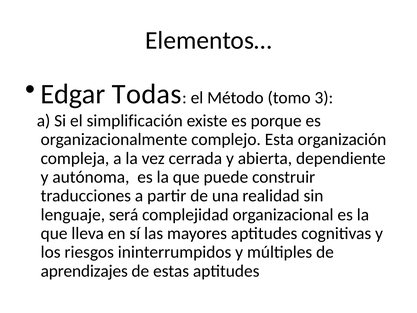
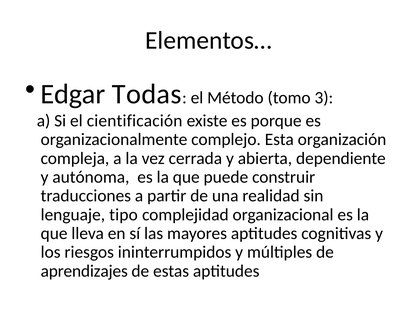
simplificación: simplificación -> cientificación
será: será -> tipo
